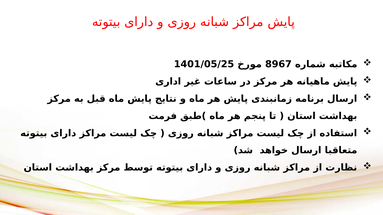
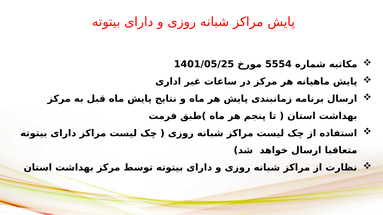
8967: 8967 -> 5554
